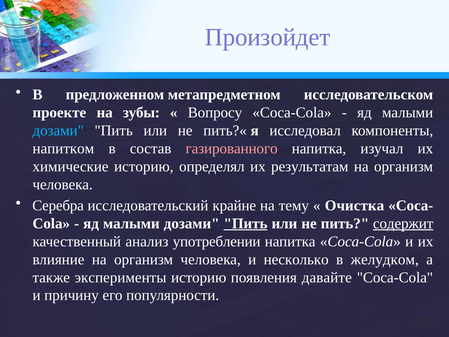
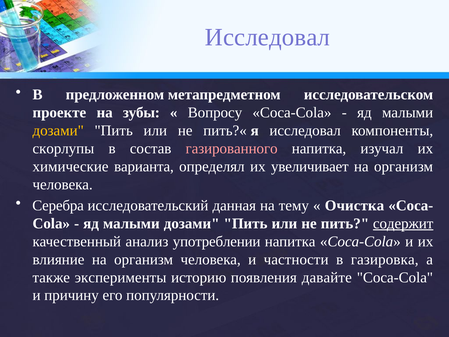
Произойдет at (268, 37): Произойдет -> Исследовал
дозами at (58, 131) colour: light blue -> yellow
напитком: напитком -> скорлупы
химические историю: историю -> варианта
результатам: результатам -> увеличивает
крайне: крайне -> данная
Пить at (246, 223) underline: present -> none
несколько: несколько -> частности
желудком: желудком -> газировка
